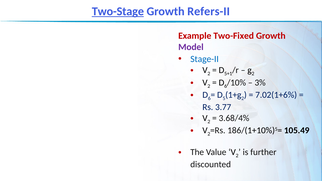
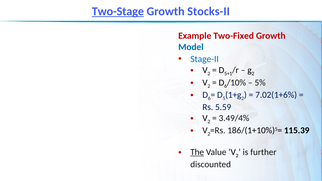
Refers-II: Refers-II -> Stocks-II
Model colour: purple -> blue
3%: 3% -> 5%
3.77: 3.77 -> 5.59
3.68/4%: 3.68/4% -> 3.49/4%
105.49: 105.49 -> 115.39
The underline: none -> present
